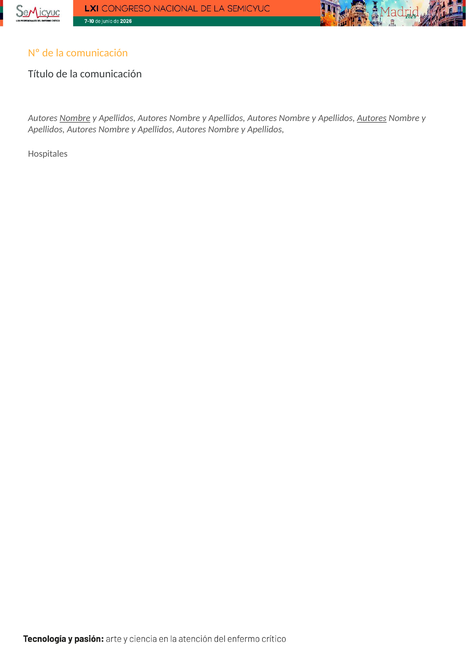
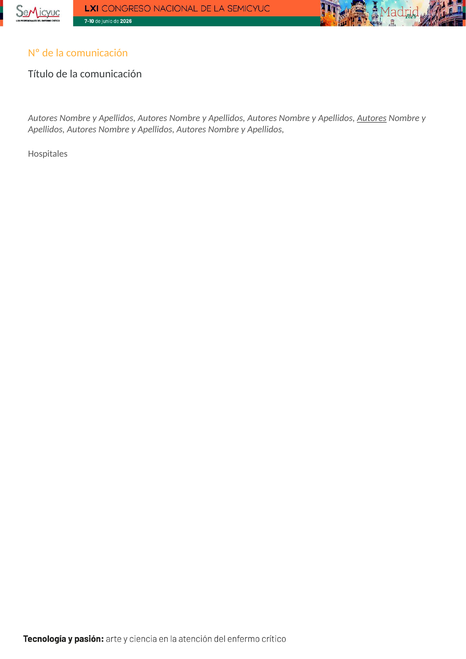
Nombre at (75, 118) underline: present -> none
